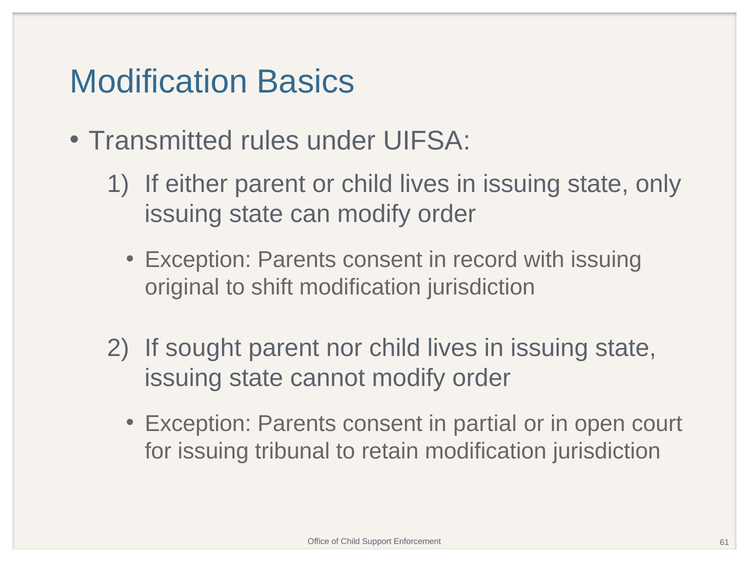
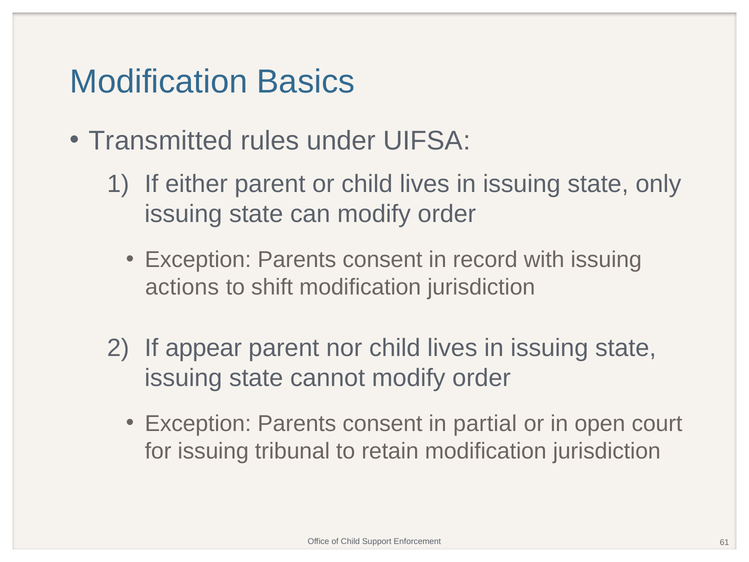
original: original -> actions
sought: sought -> appear
